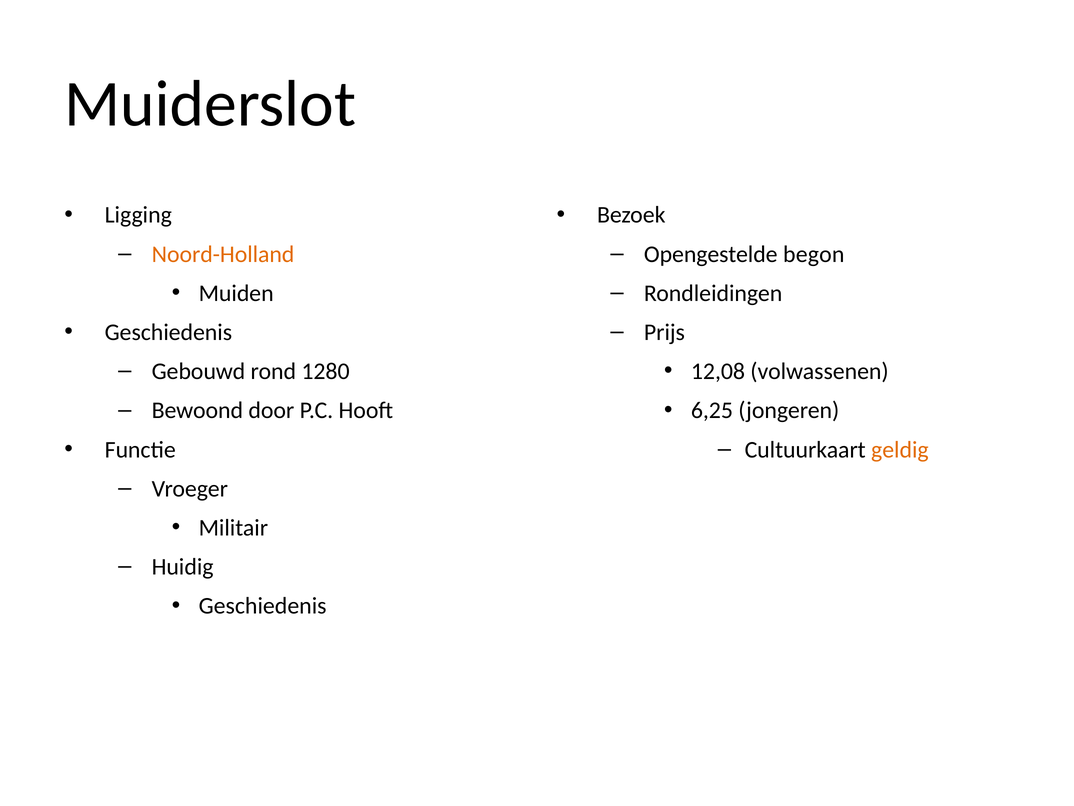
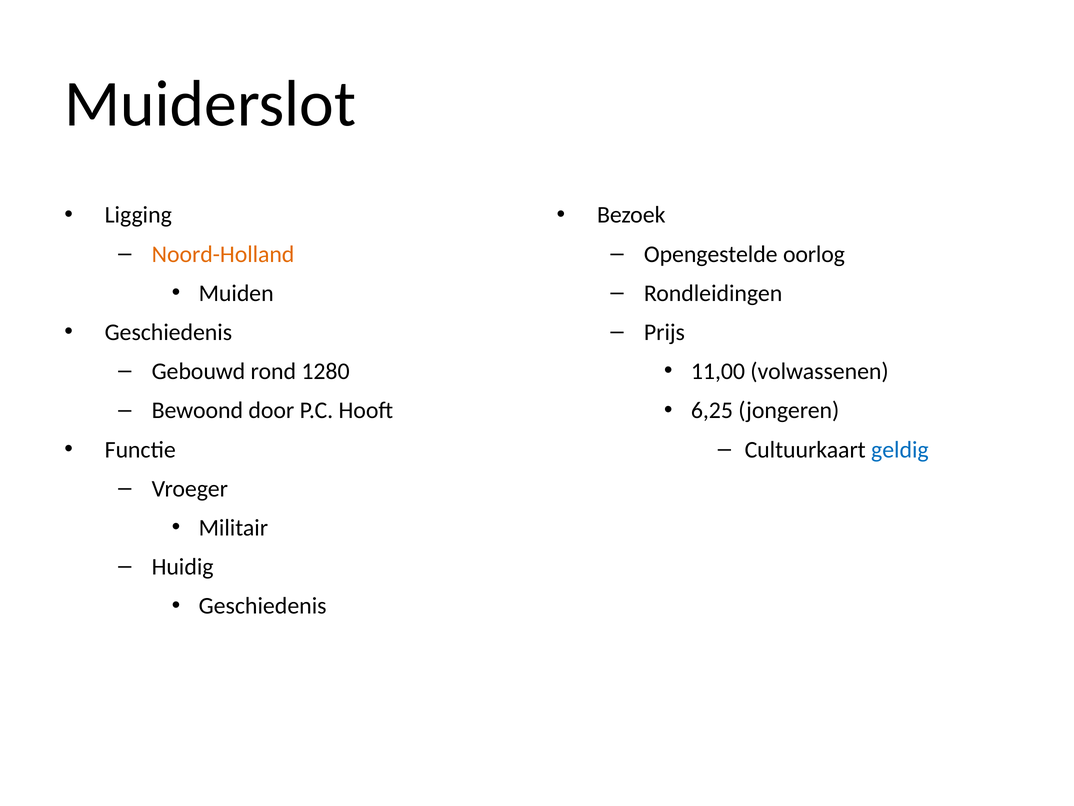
begon: begon -> oorlog
12,08: 12,08 -> 11,00
geldig colour: orange -> blue
